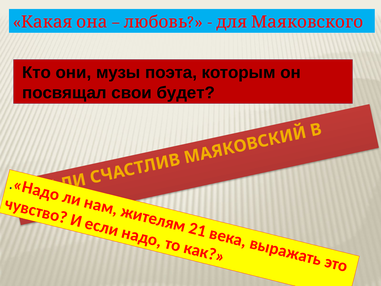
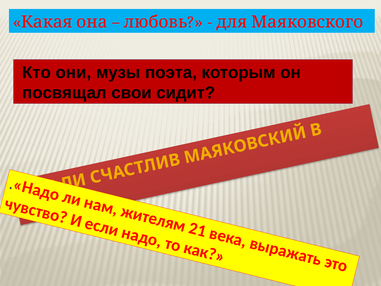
будет: будет -> сидит
